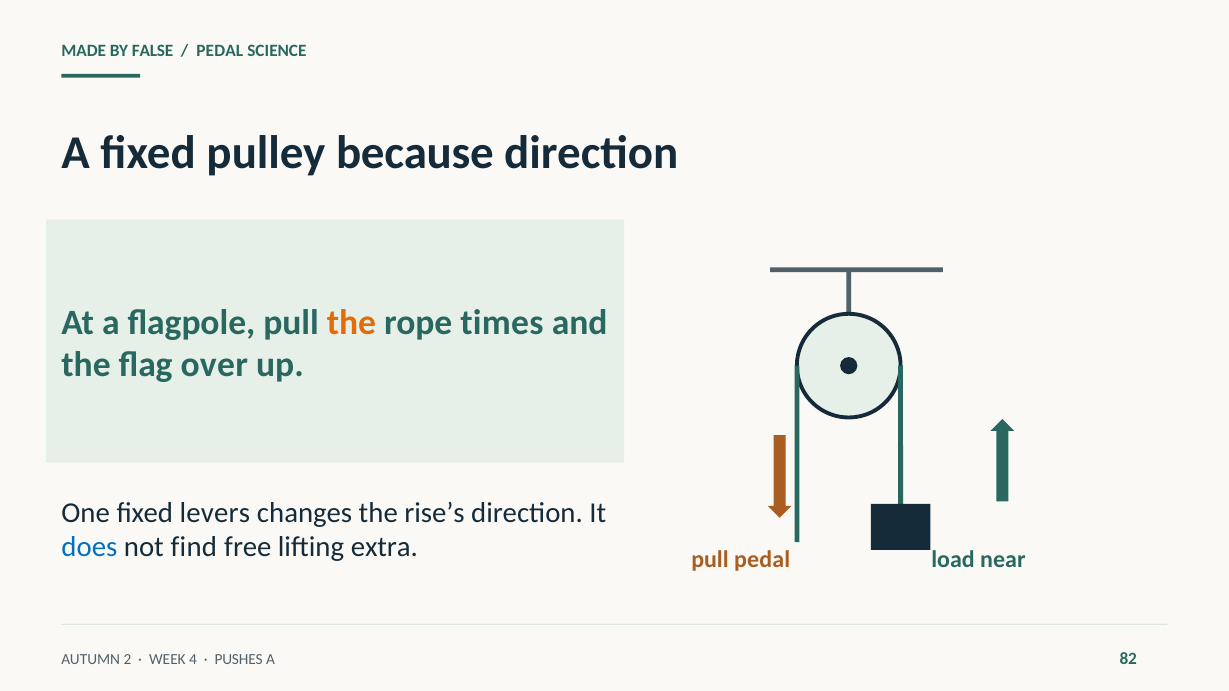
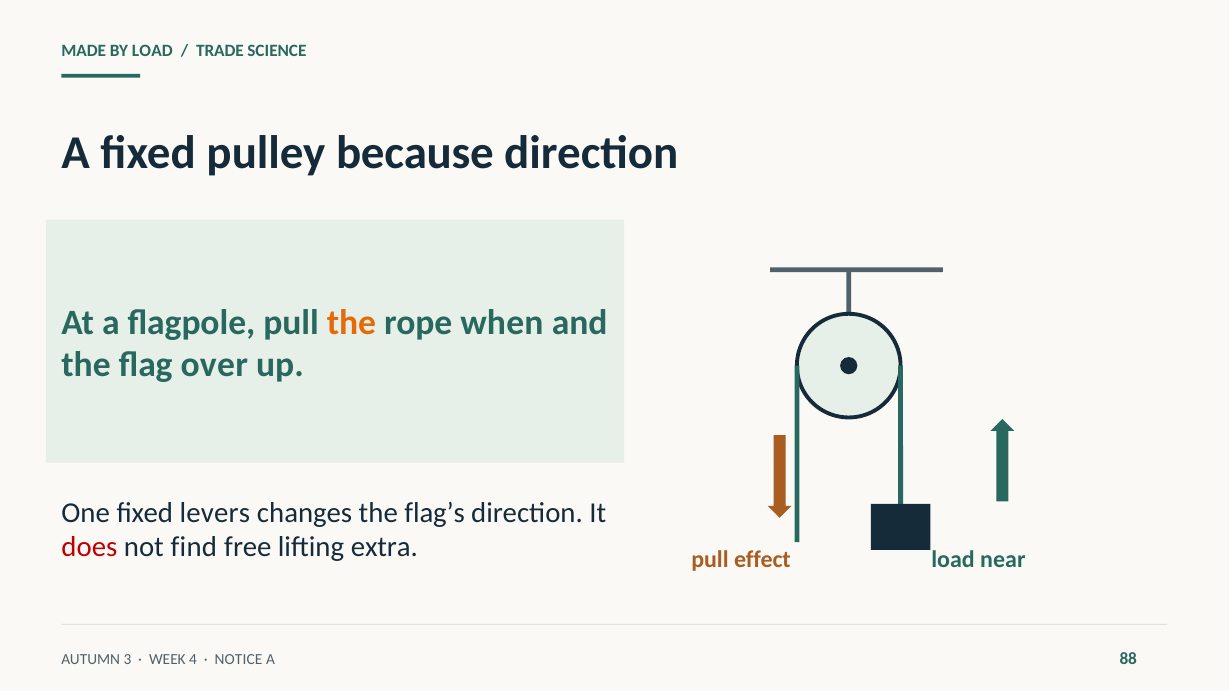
BY FALSE: FALSE -> LOAD
PEDAL at (220, 51): PEDAL -> TRADE
times: times -> when
rise’s: rise’s -> flag’s
does colour: blue -> red
pull pedal: pedal -> effect
2: 2 -> 3
PUSHES: PUSHES -> NOTICE
82: 82 -> 88
